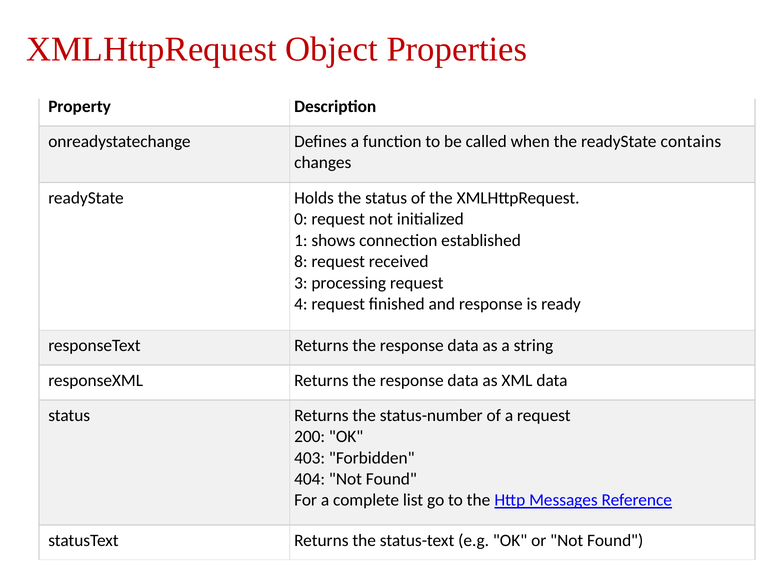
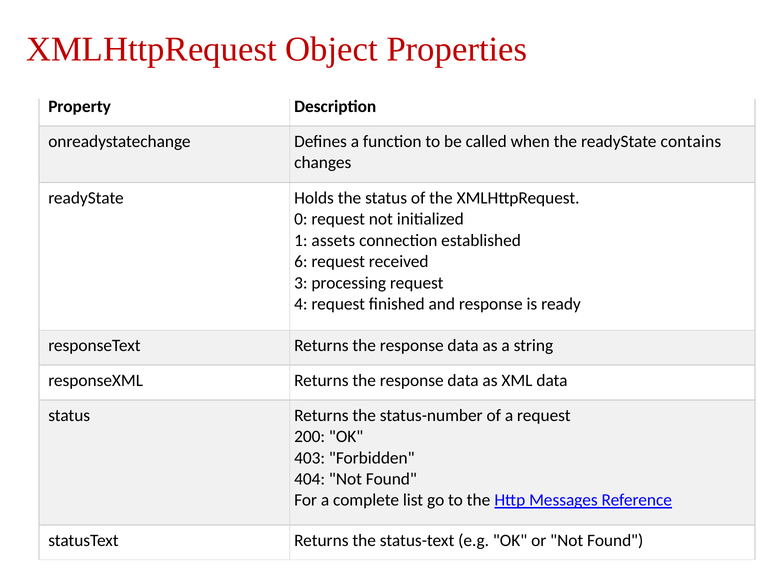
shows: shows -> assets
8: 8 -> 6
